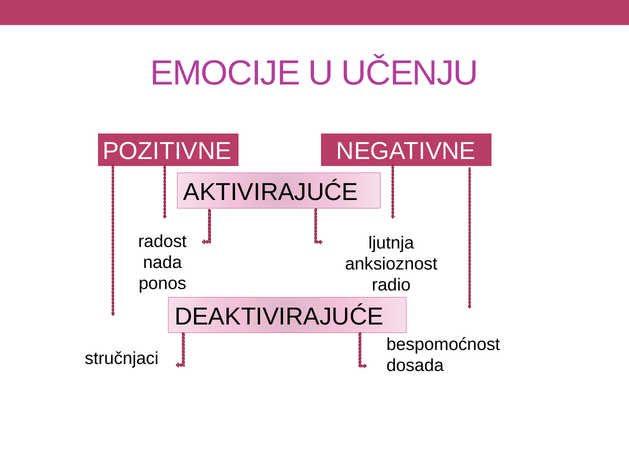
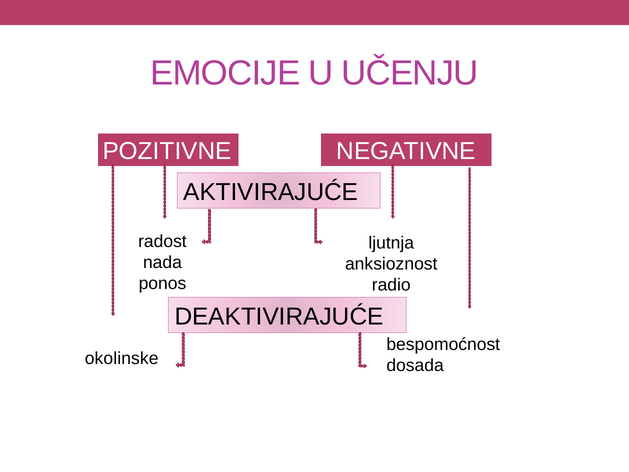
stručnjaci: stručnjaci -> okolinske
